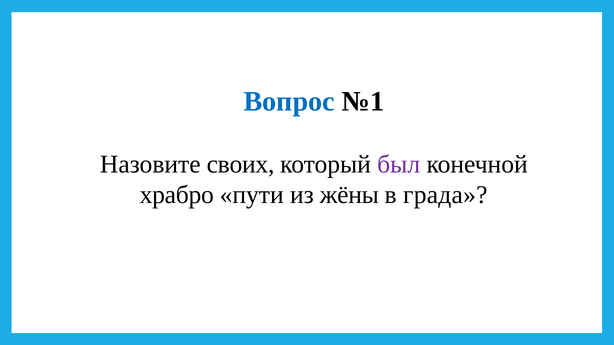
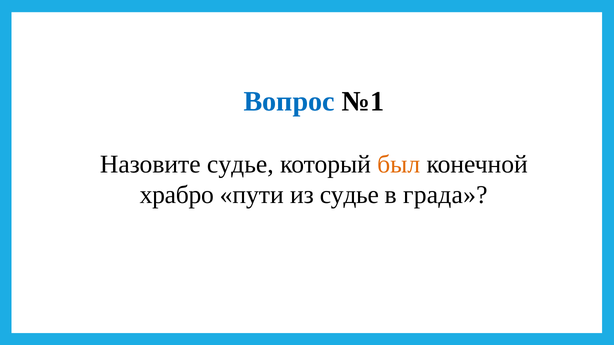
Назовите своих: своих -> судье
был colour: purple -> orange
из жёны: жёны -> судье
